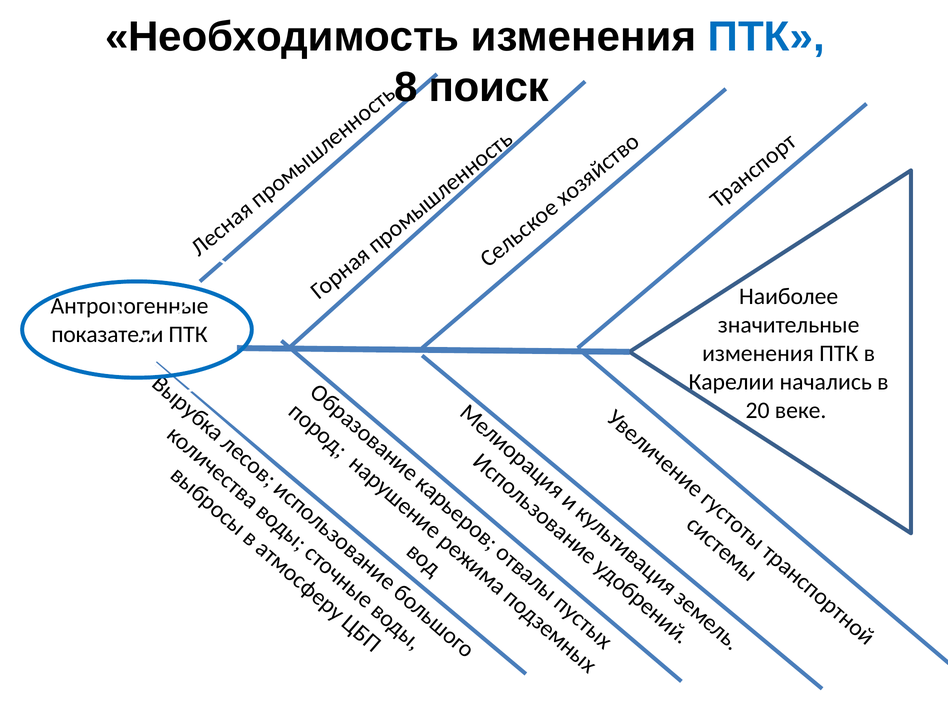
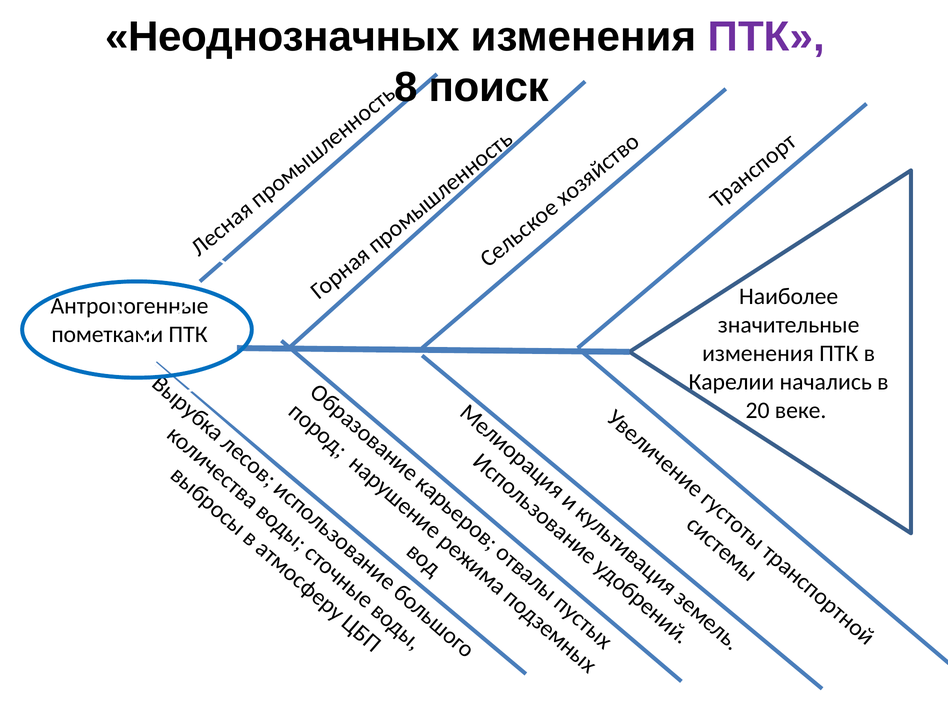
Необходимость: Необходимость -> Неоднозначных
ПТК at (766, 37) colour: blue -> purple
показатели: показатели -> пометками
